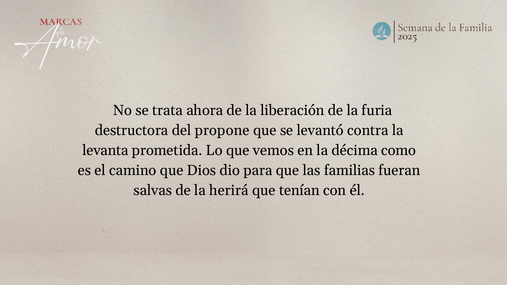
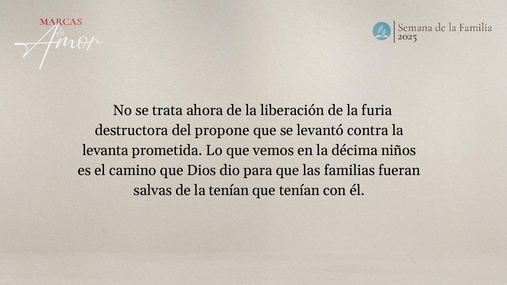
como: como -> niños
la herirá: herirá -> tenían
